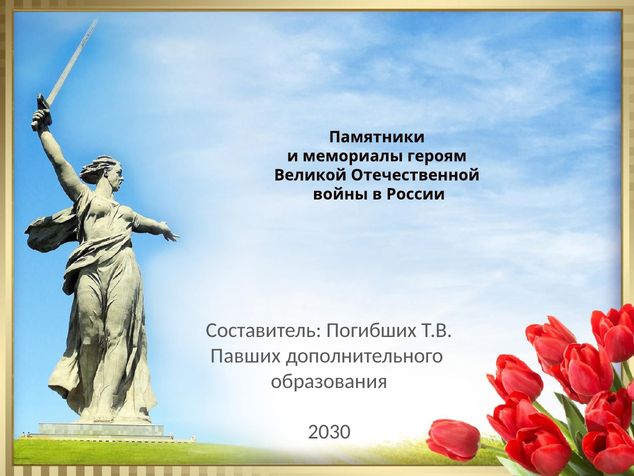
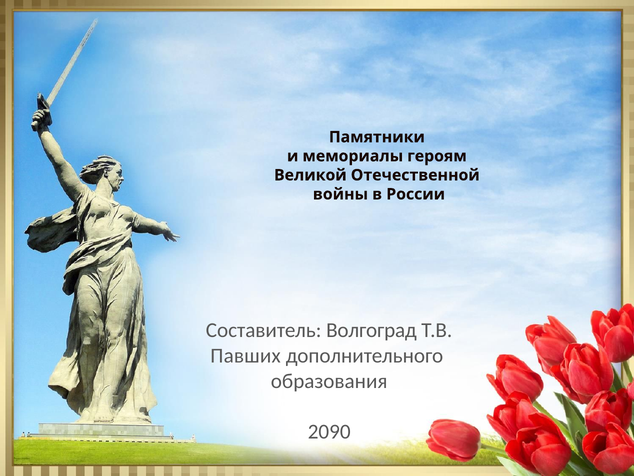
Погибших: Погибших -> Волгоград
2030: 2030 -> 2090
